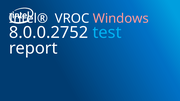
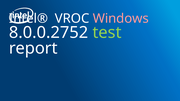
test colour: light blue -> light green
